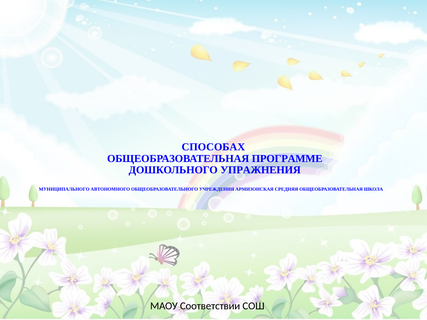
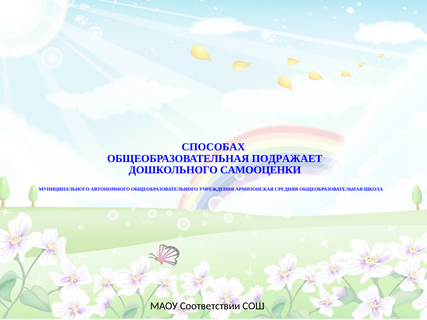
ПРОГРАММЕ: ПРОГРАММЕ -> ПОДРАЖАЕТ
УПРАЖНЕНИЯ: УПРАЖНЕНИЯ -> САМООЦЕНКИ
